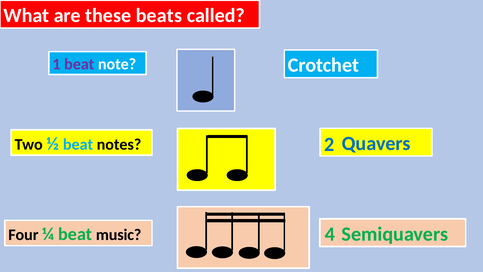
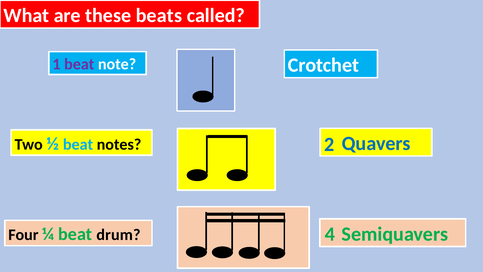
music: music -> drum
